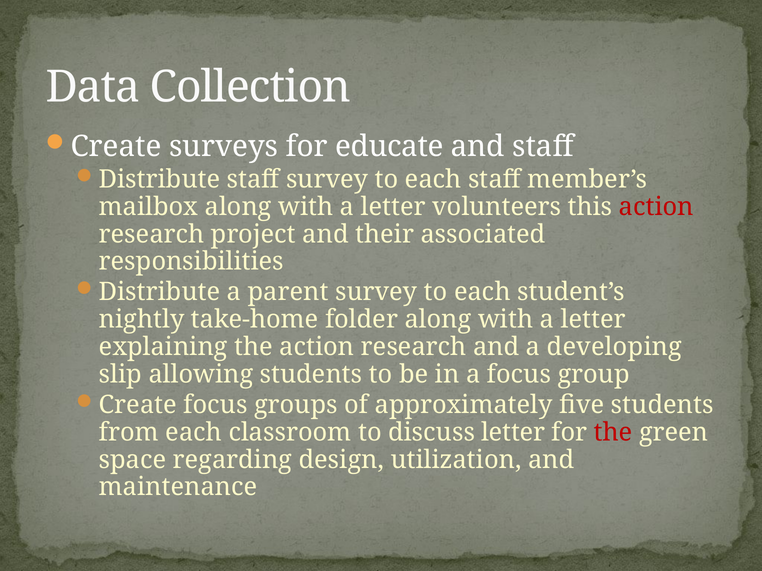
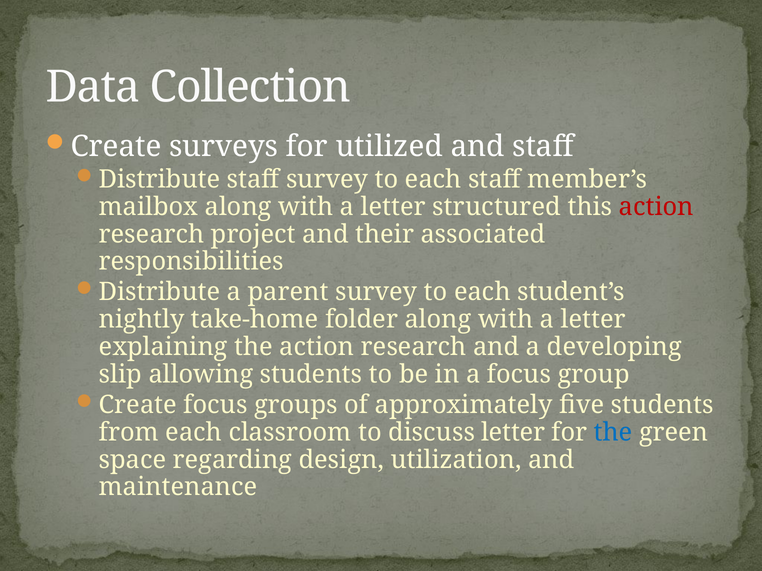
educate: educate -> utilized
volunteers: volunteers -> structured
the at (613, 433) colour: red -> blue
